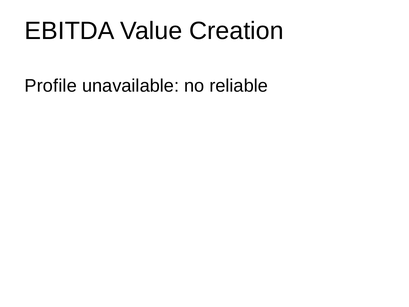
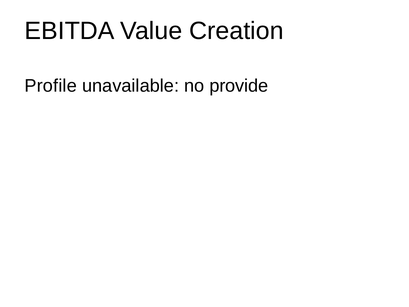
reliable: reliable -> provide
